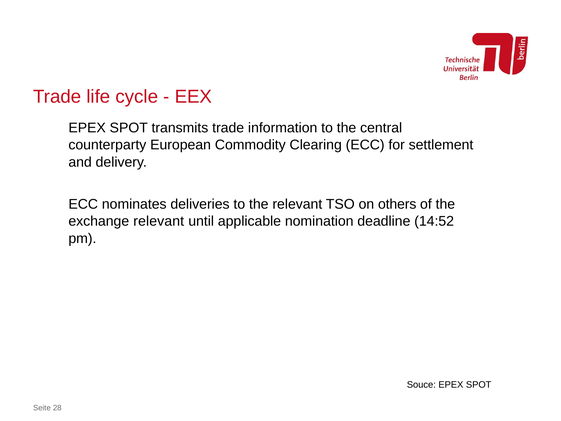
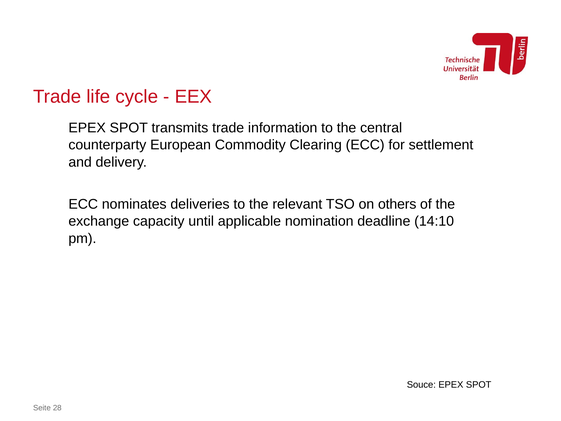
exchange relevant: relevant -> capacity
14:52: 14:52 -> 14:10
